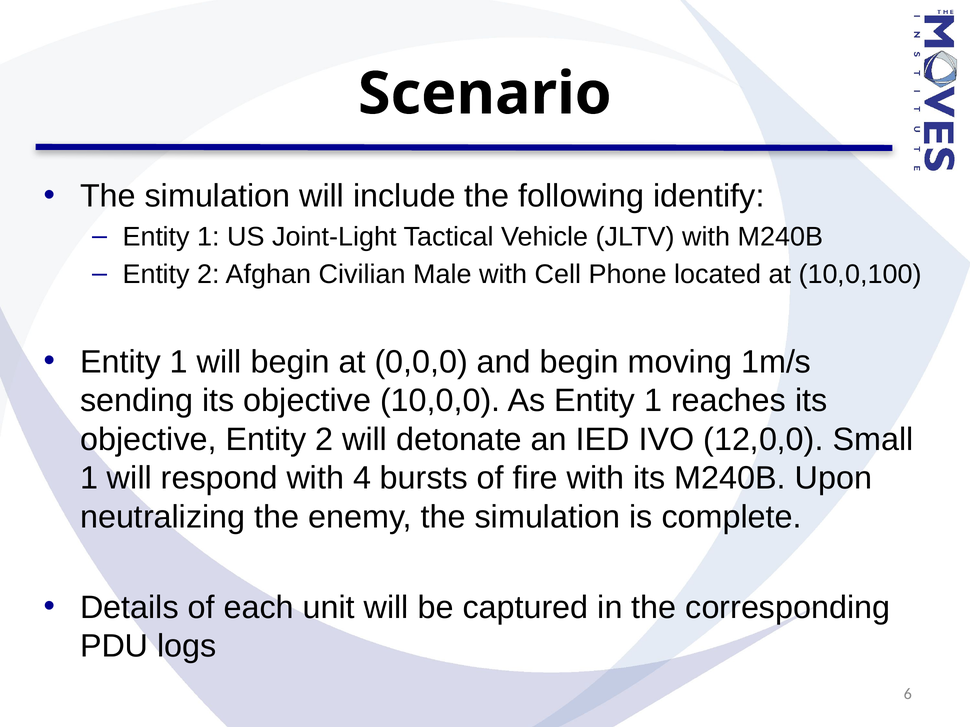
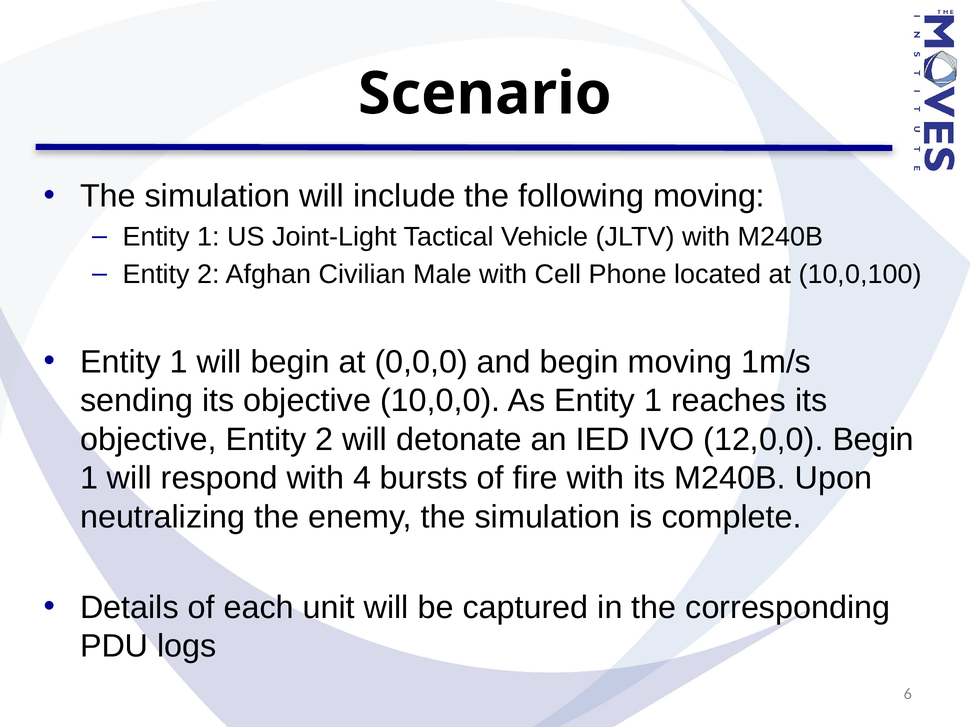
following identify: identify -> moving
12,0,0 Small: Small -> Begin
